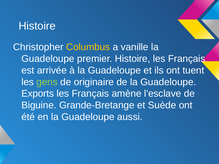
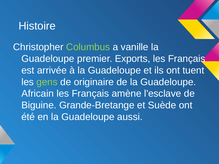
Columbus colour: yellow -> light green
premier Histoire: Histoire -> Exports
Exports: Exports -> Africain
